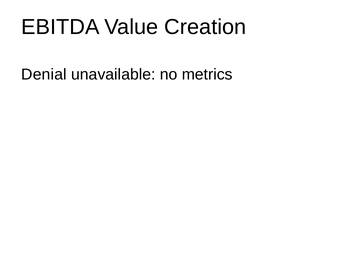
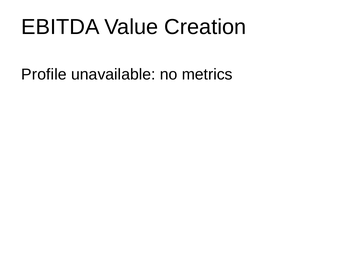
Denial: Denial -> Profile
